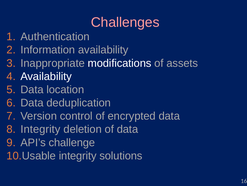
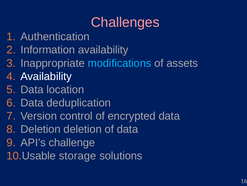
modifications colour: white -> light blue
Integrity at (40, 129): Integrity -> Deletion
integrity at (78, 155): integrity -> storage
